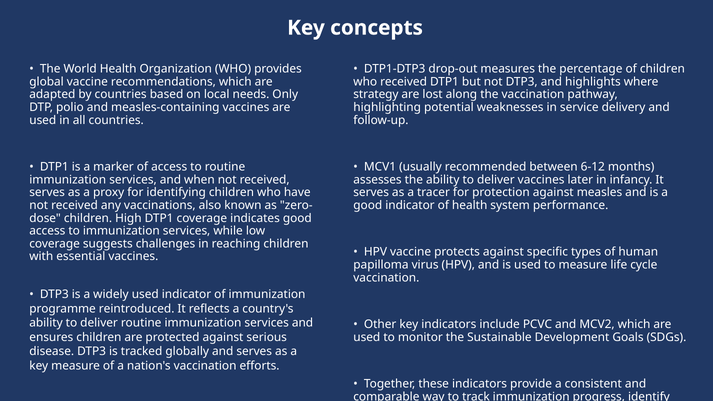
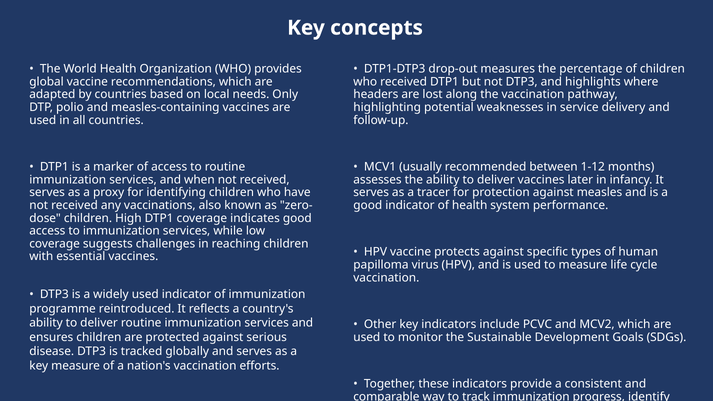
strategy: strategy -> headers
6-12: 6-12 -> 1-12
